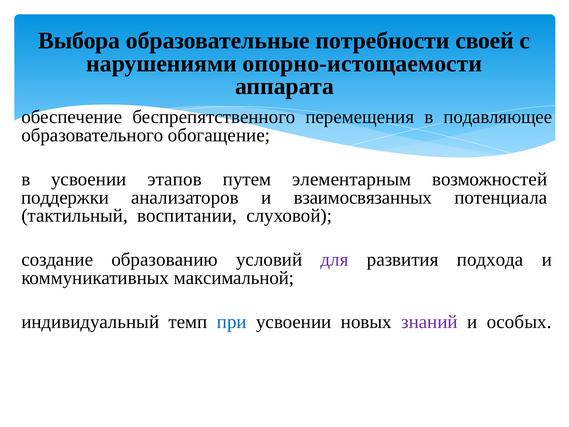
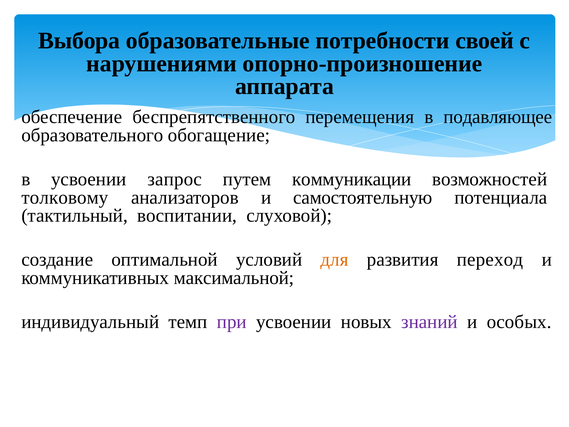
опорно-истощаемости: опорно-истощаемости -> опорно-произношение
этапов: этапов -> запрос
элементарным: элементарным -> коммуникации
поддержки: поддержки -> толковому
взаимосвязанных: взаимосвязанных -> самостоятельную
образованию: образованию -> оптимальной
для colour: purple -> orange
подхода: подхода -> переход
при colour: blue -> purple
